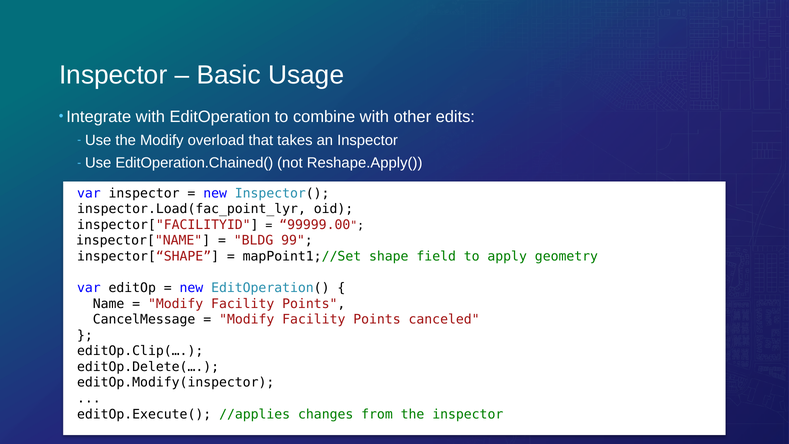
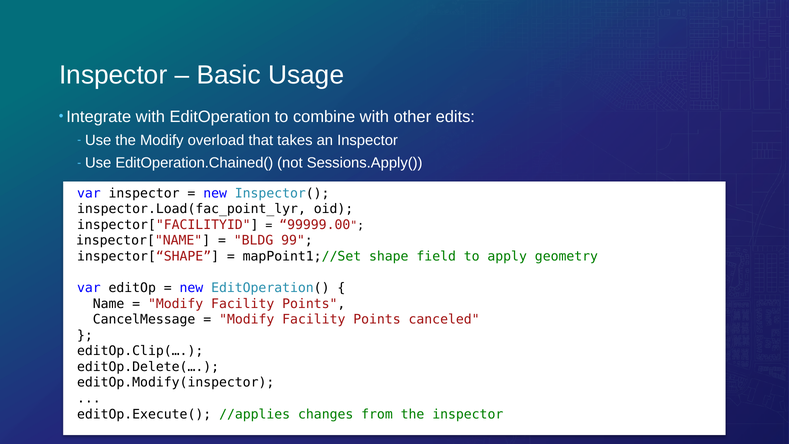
Reshape.Apply(: Reshape.Apply( -> Sessions.Apply(
